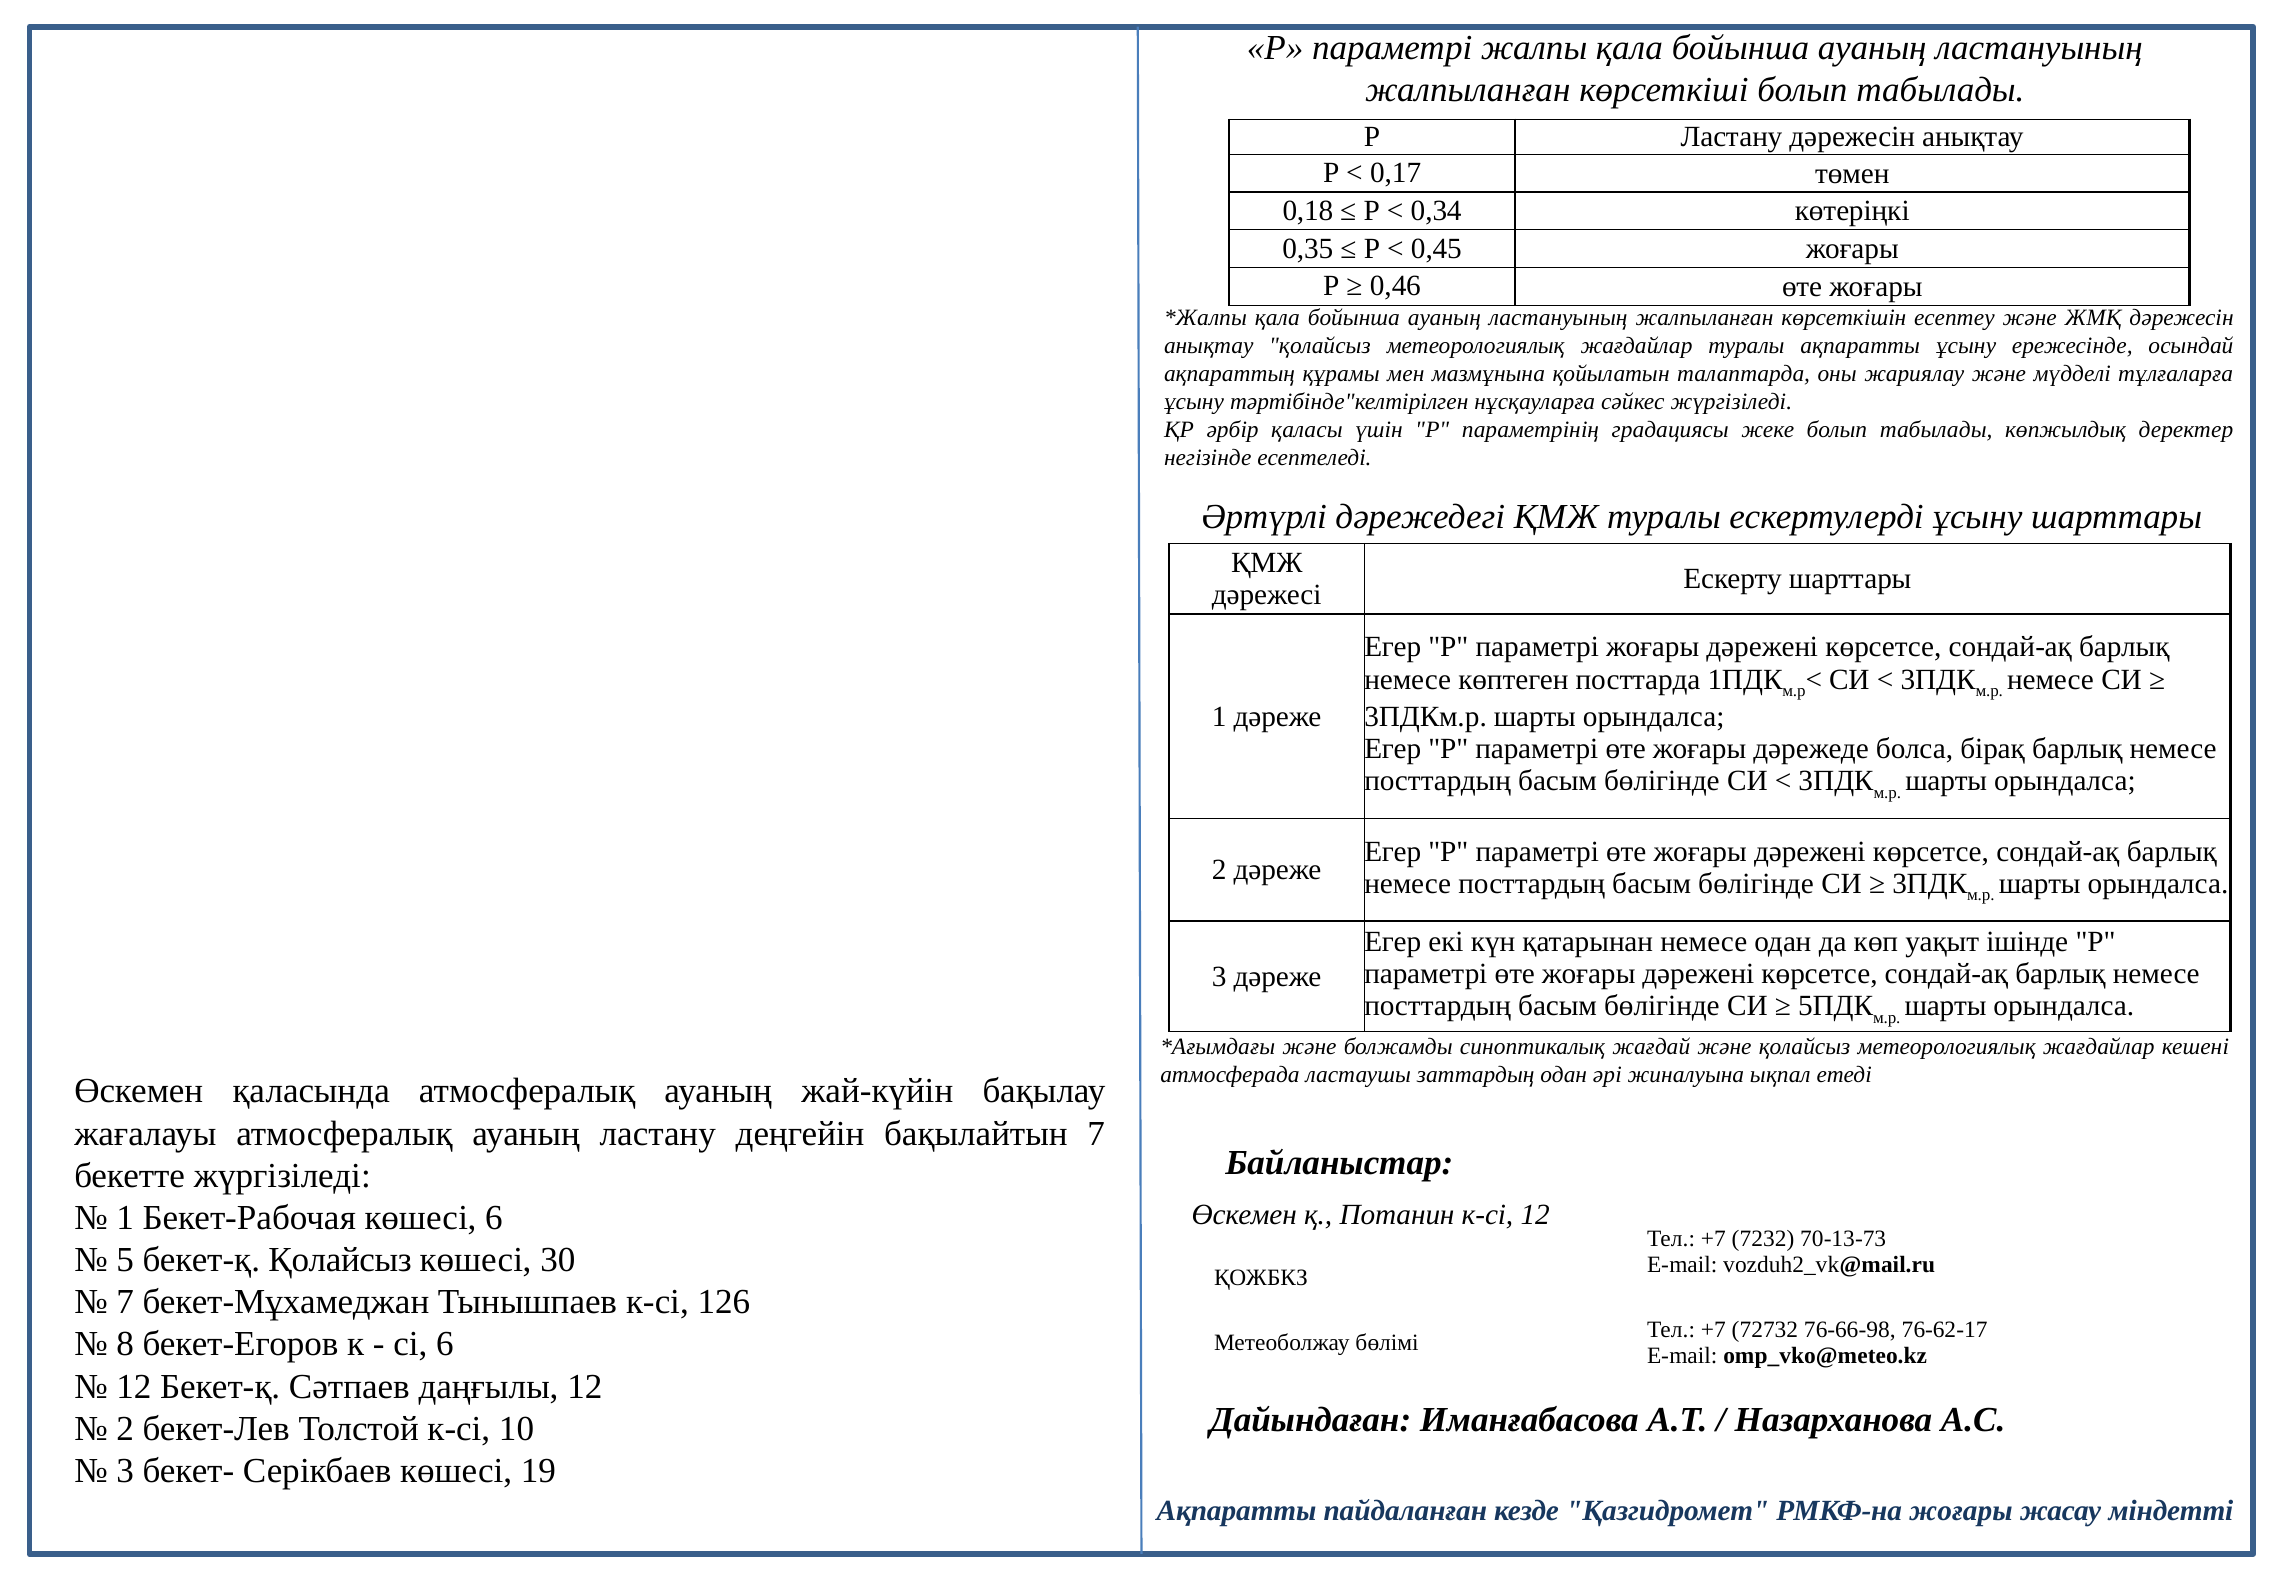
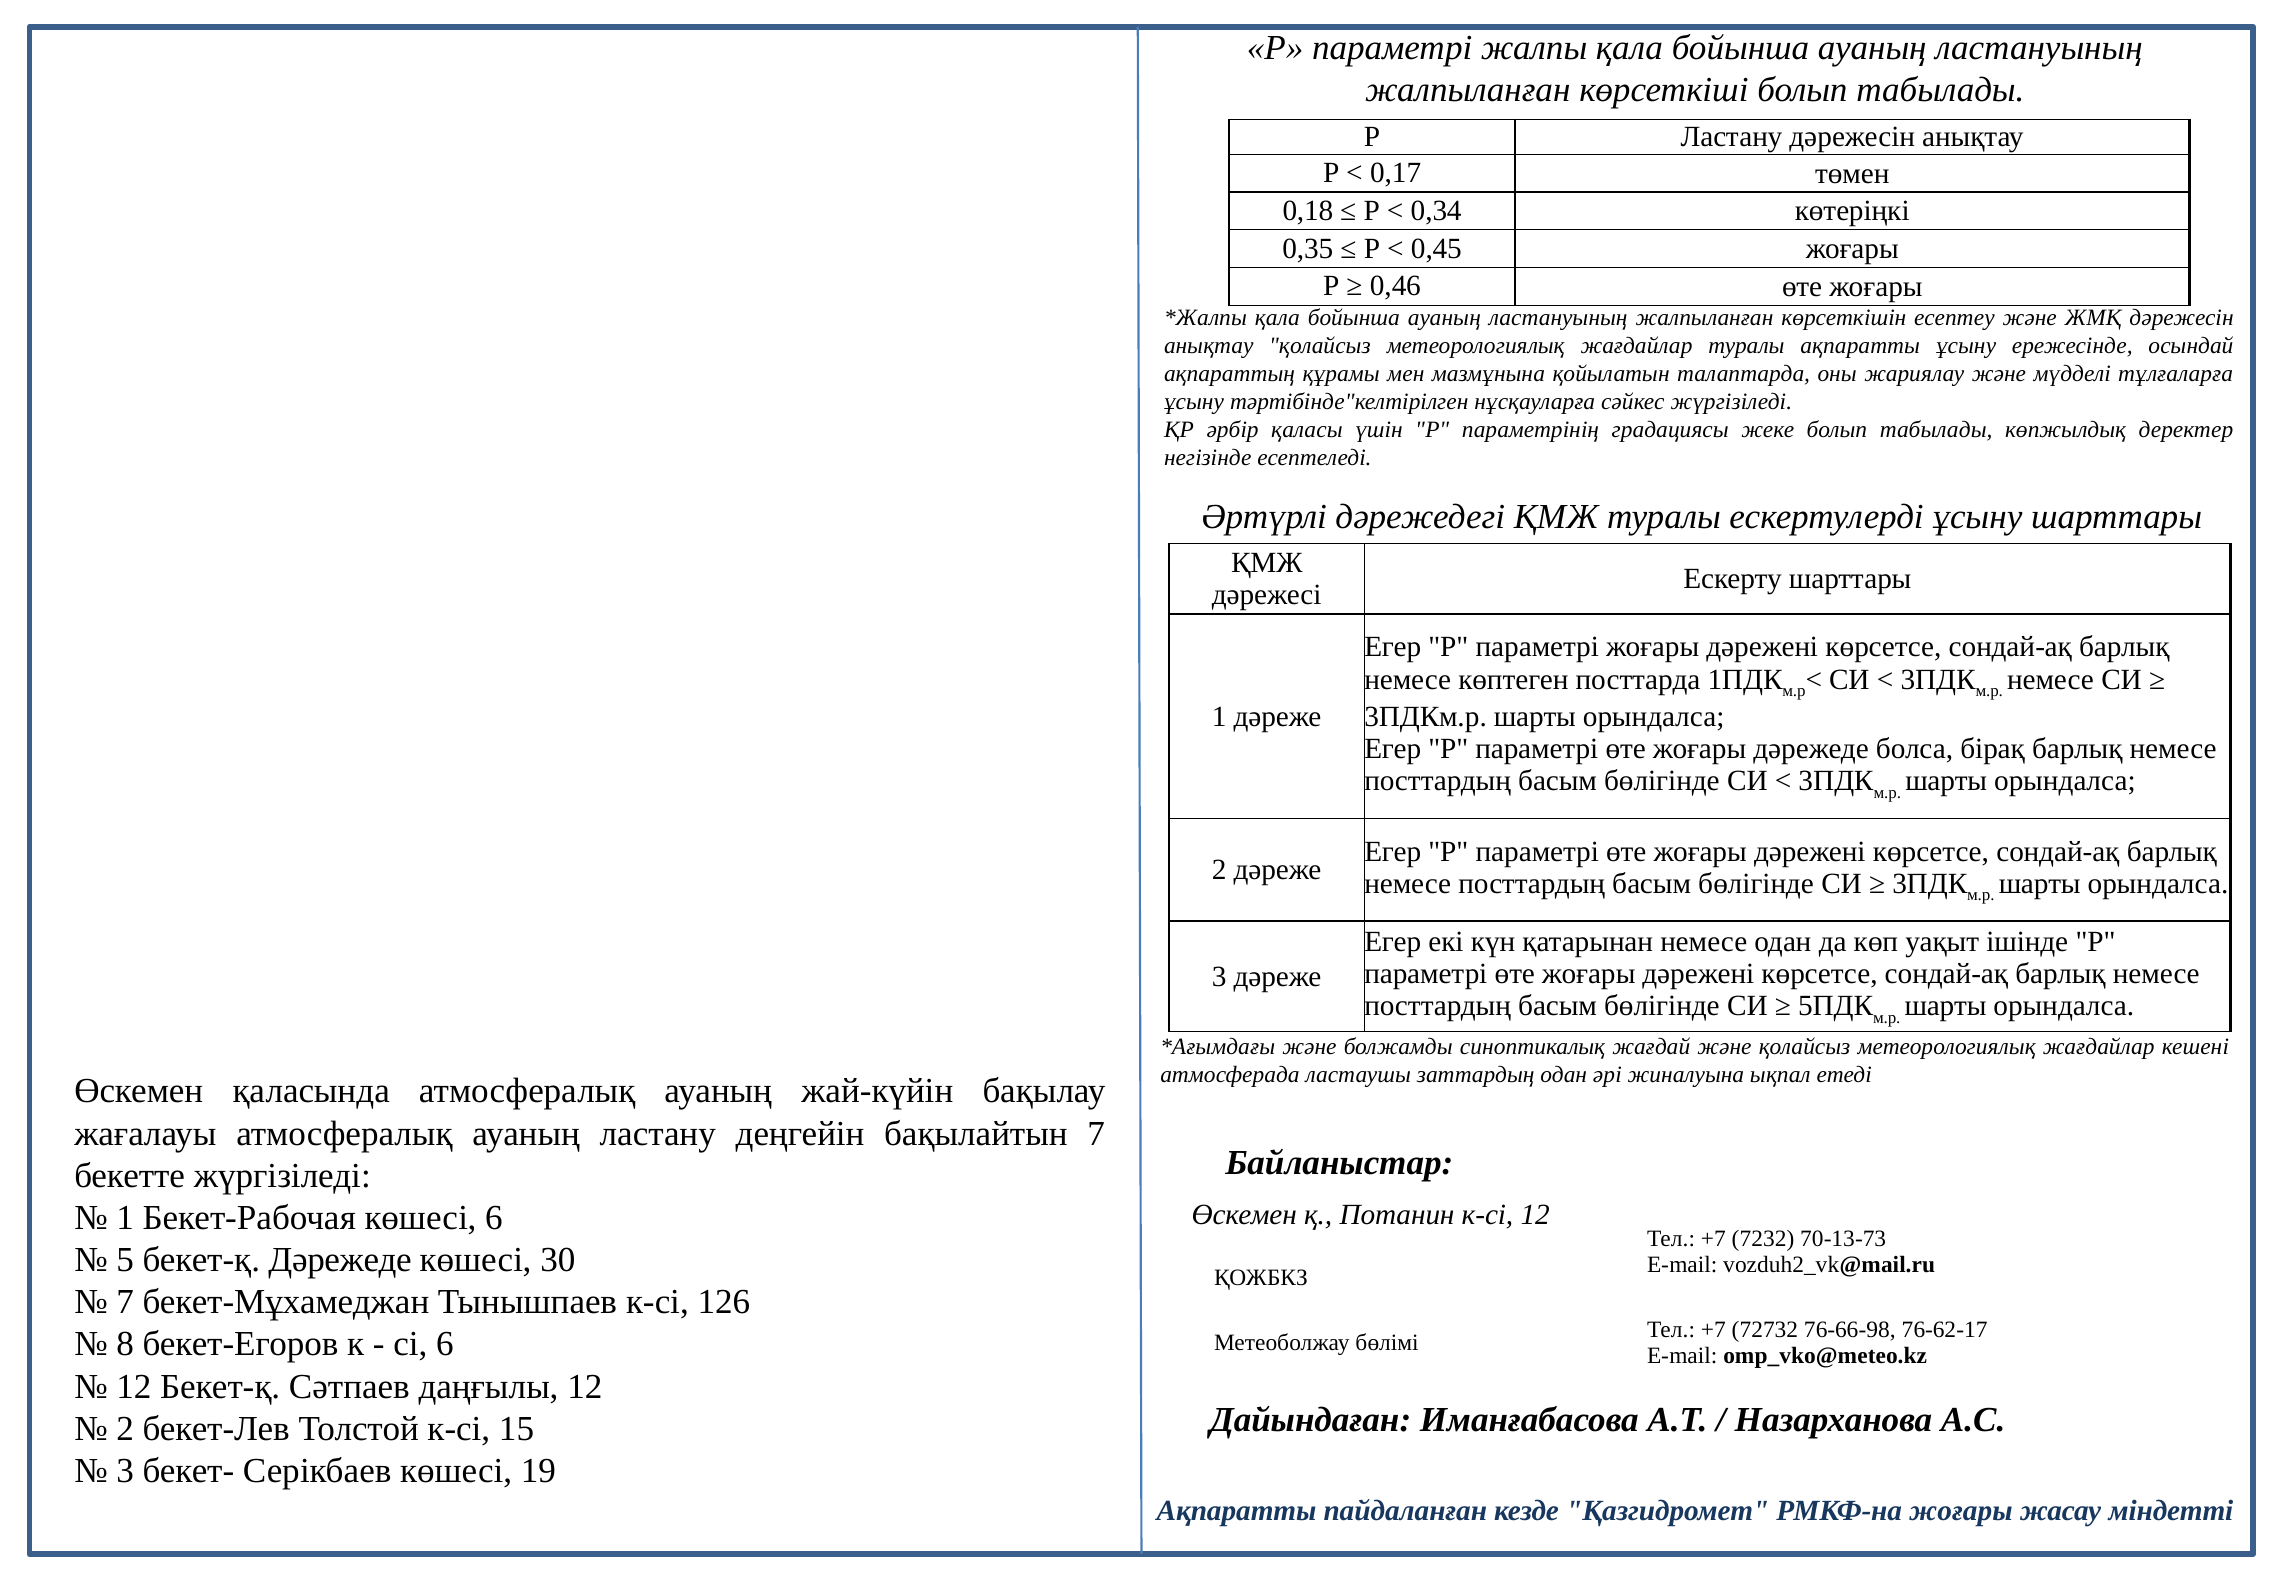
бекет-қ Қолайсыз: Қолайсыз -> Дәрежеде
10: 10 -> 15
